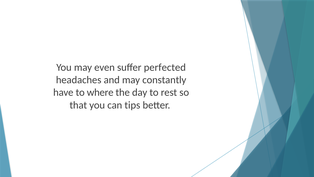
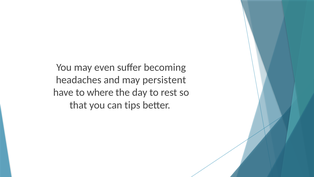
perfected: perfected -> becoming
constantly: constantly -> persistent
